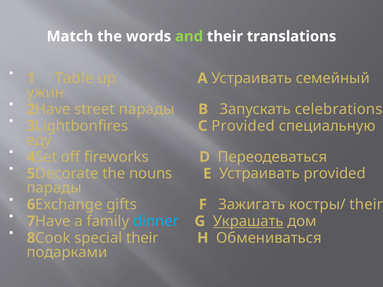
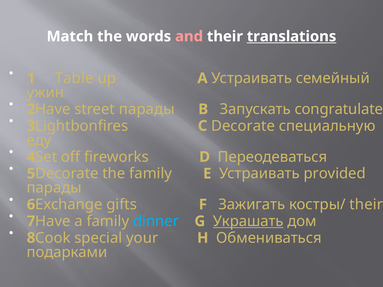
and colour: light green -> pink
translations underline: none -> present
celebrations: celebrations -> congratulate
C Provided: Provided -> Decorate
the nouns: nouns -> family
special their: their -> your
